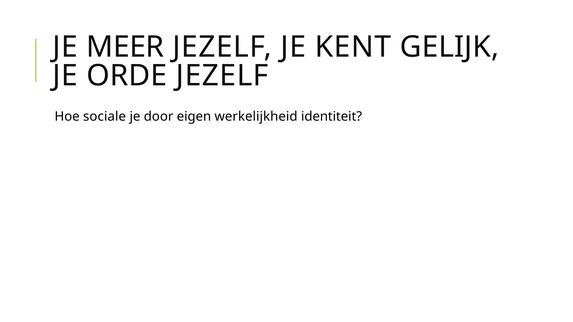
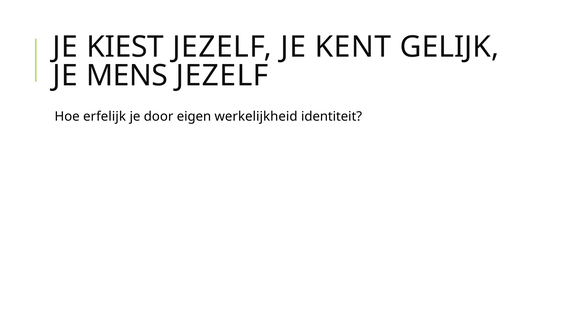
MEER: MEER -> KIEST
ORDE: ORDE -> MENS
sociale: sociale -> erfelijk
